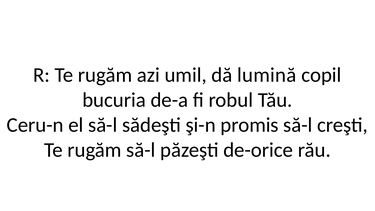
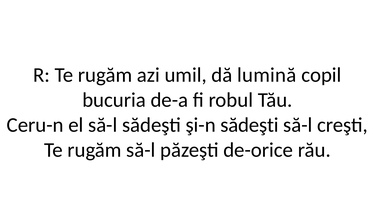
şi-n promis: promis -> sădeşti
